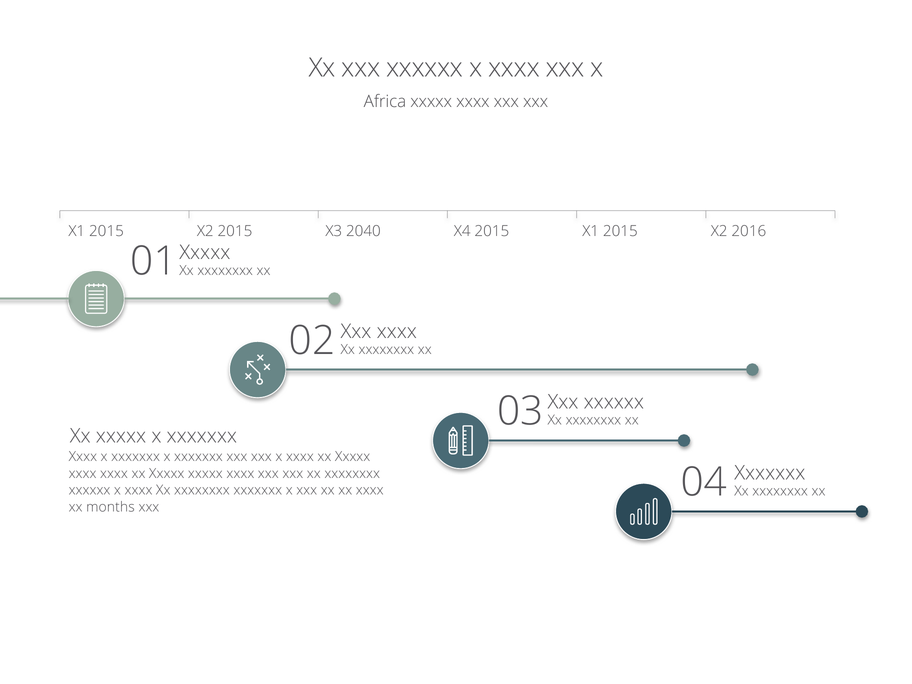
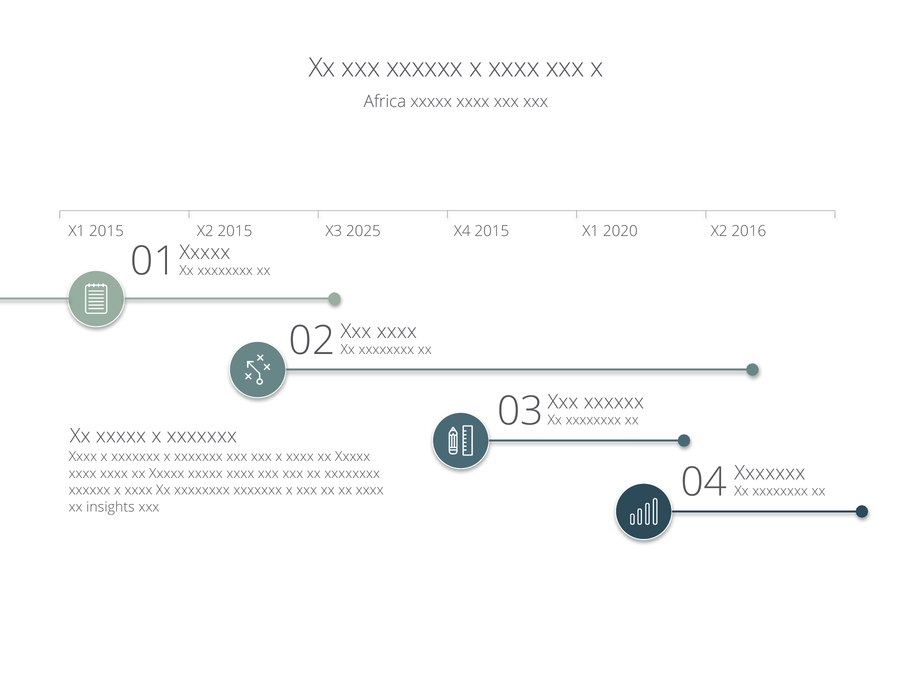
2040: 2040 -> 2025
2015 X1 2015: 2015 -> 2020
months: months -> insights
